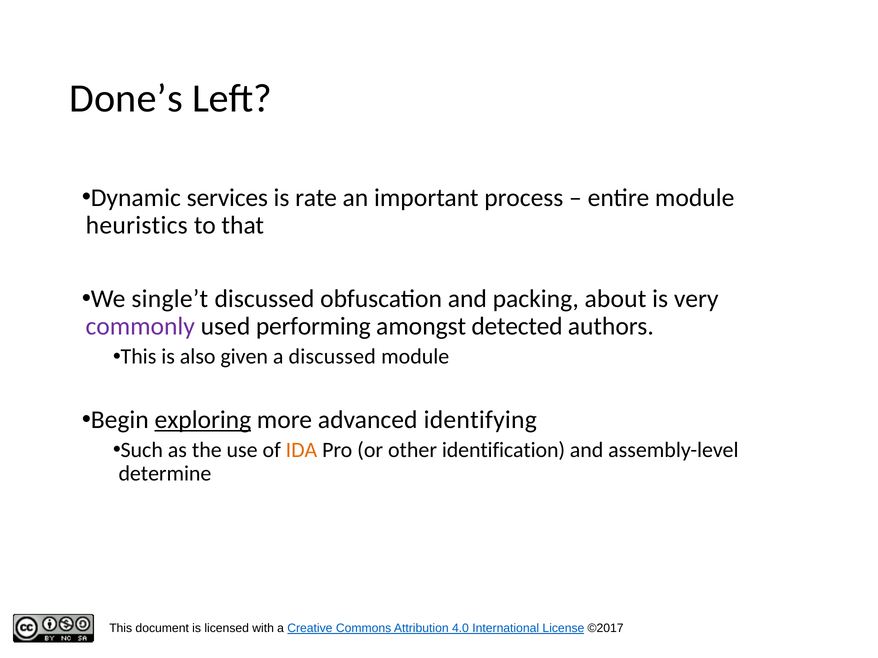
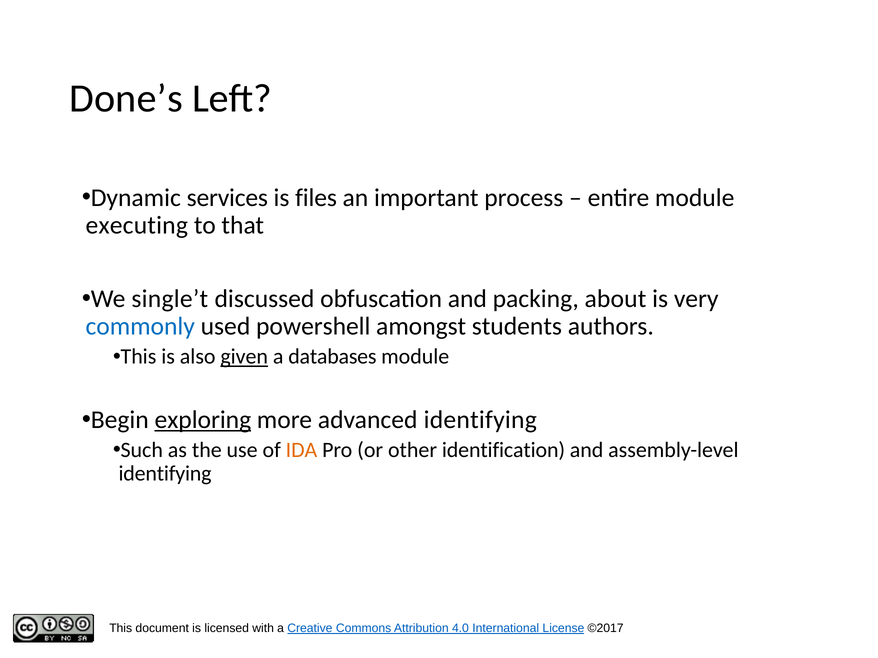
rate: rate -> files
heuristics: heuristics -> executing
commonly colour: purple -> blue
performing: performing -> powershell
detected: detected -> students
given underline: none -> present
a discussed: discussed -> databases
determine at (165, 474): determine -> identifying
